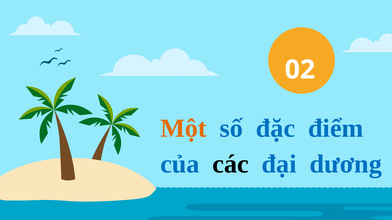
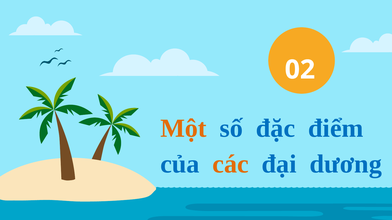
các colour: black -> orange
